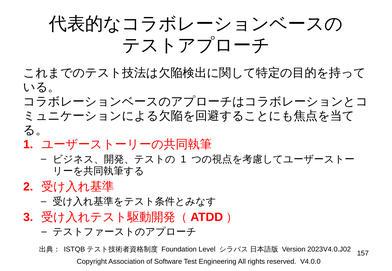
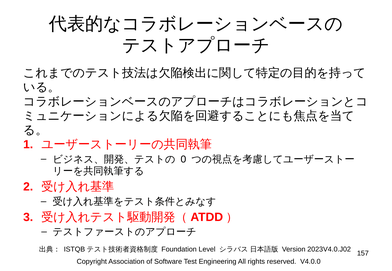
1 at (183, 159): 1 -> 0
